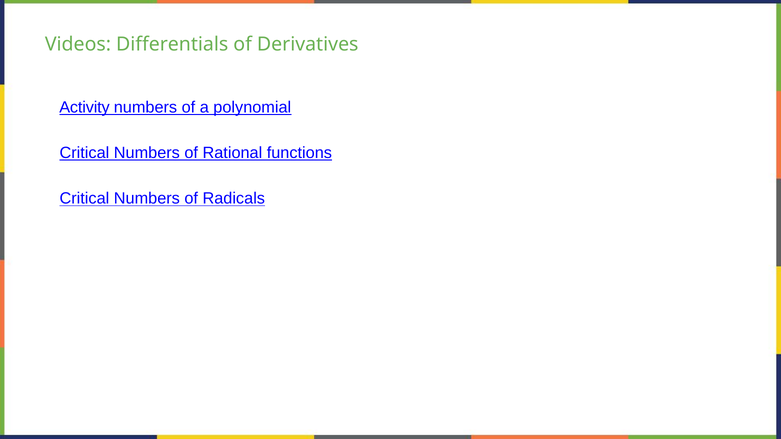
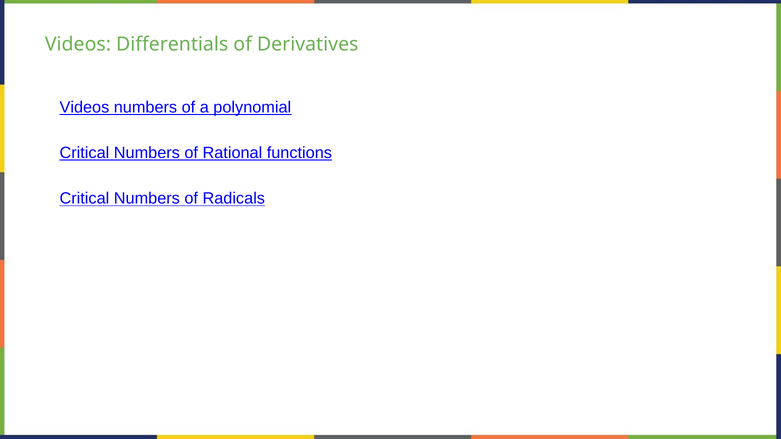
Activity at (85, 108): Activity -> Videos
